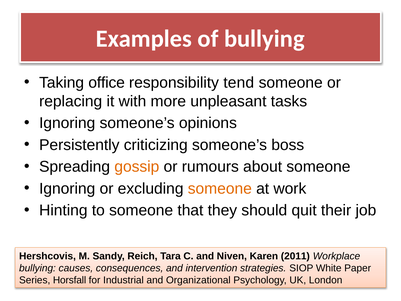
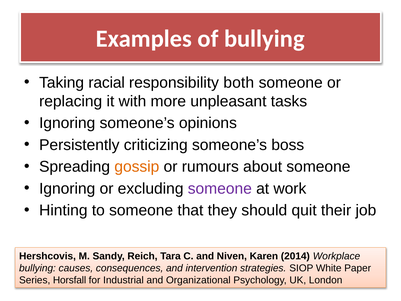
office: office -> racial
tend: tend -> both
someone at (220, 188) colour: orange -> purple
2011: 2011 -> 2014
